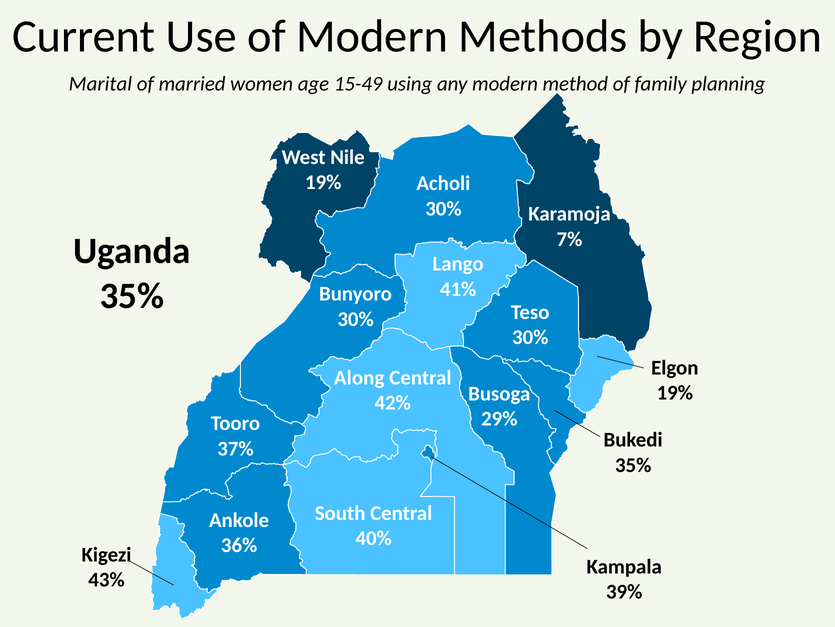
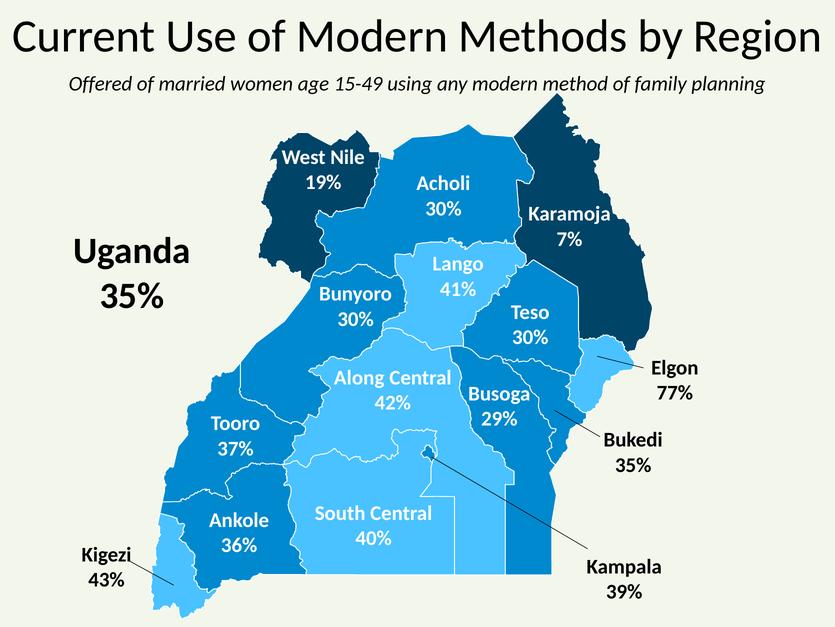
Marital: Marital -> Offered
19% at (675, 393): 19% -> 77%
